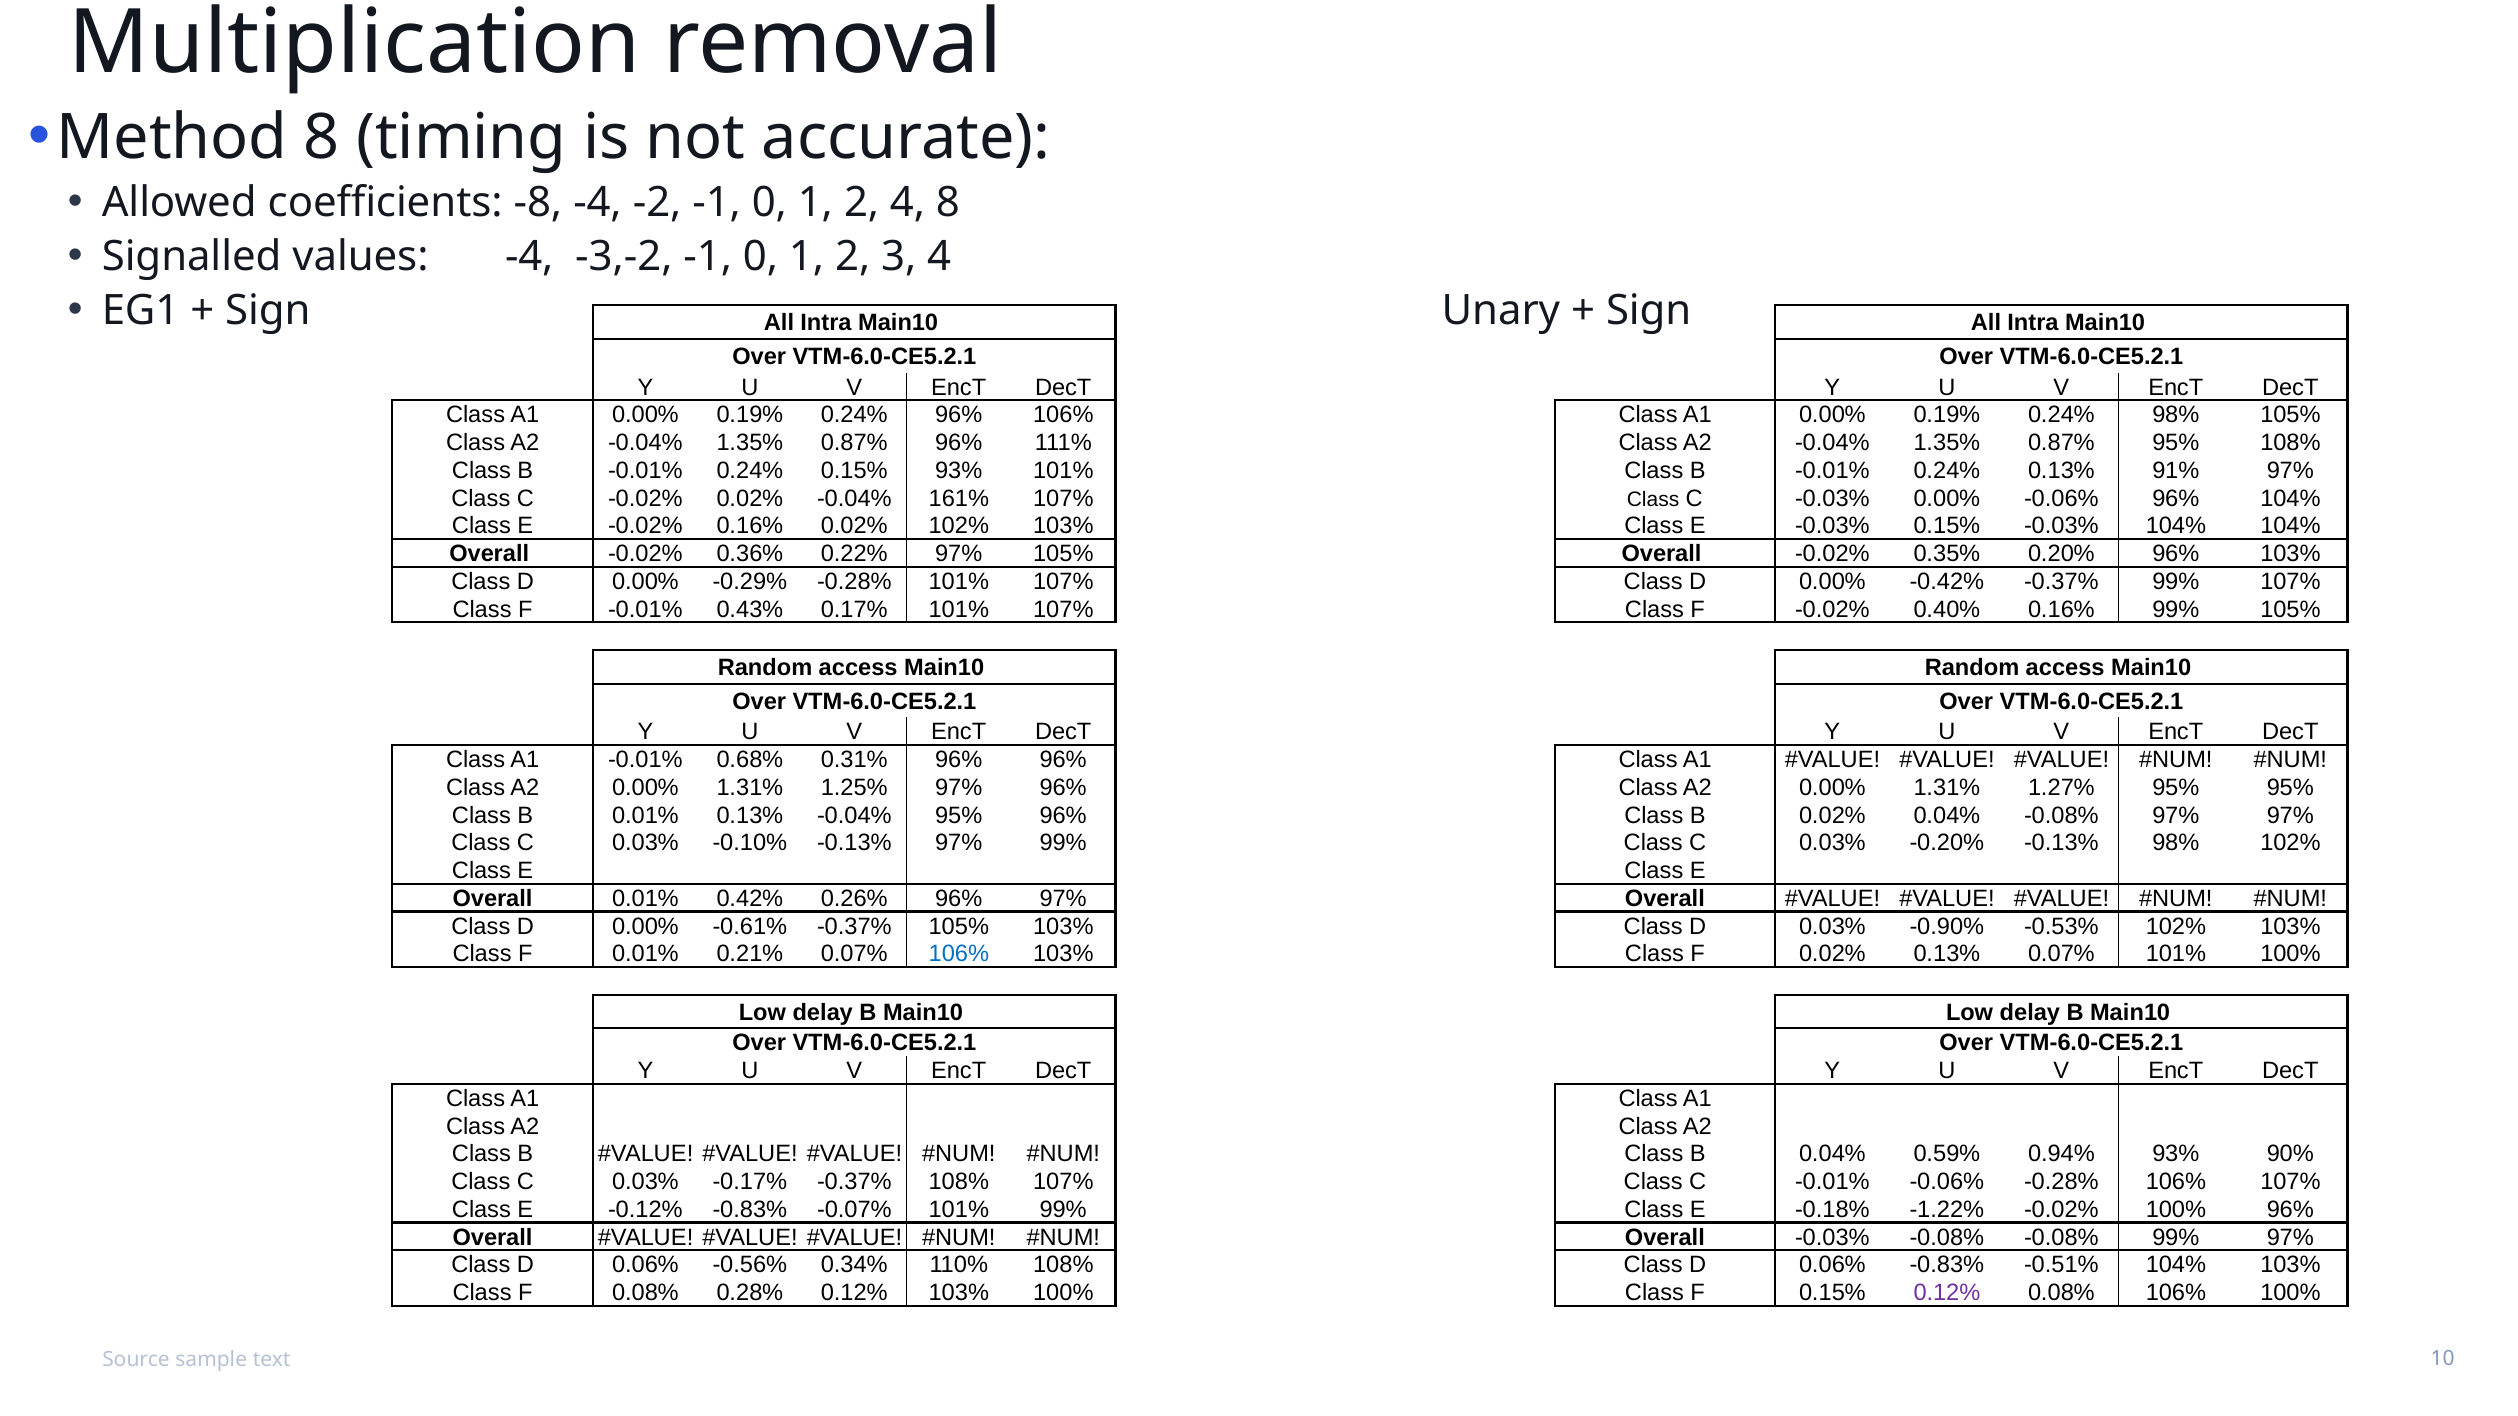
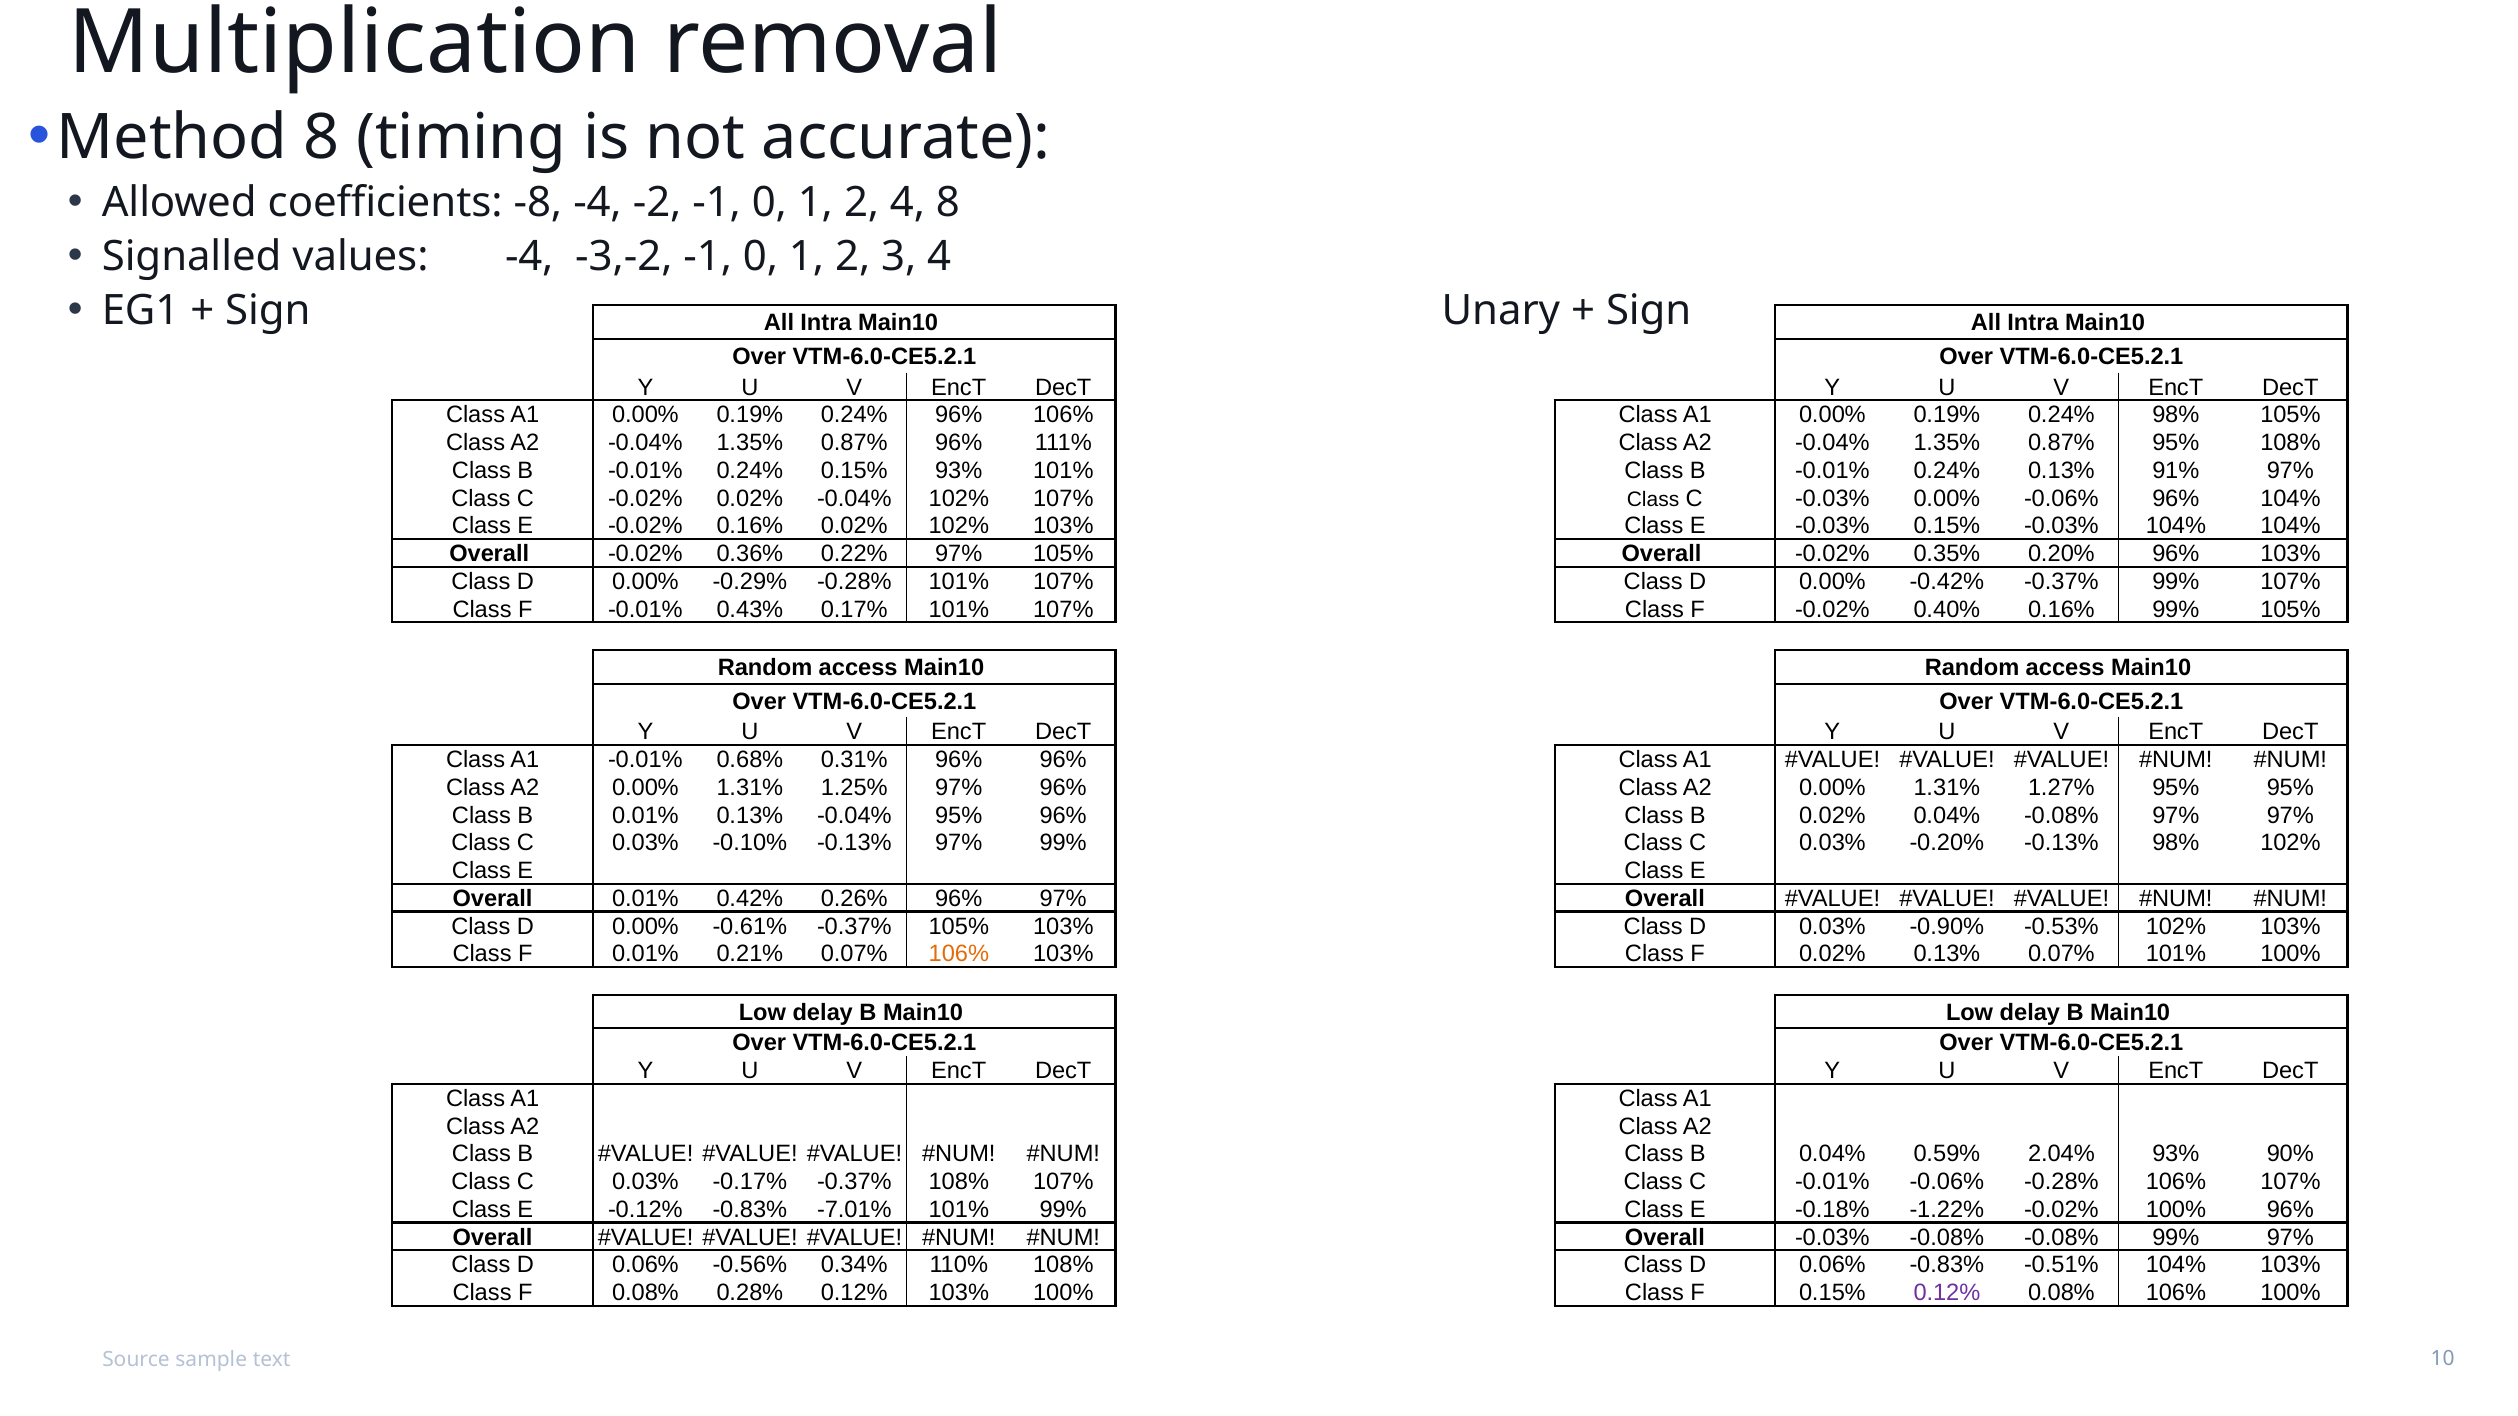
-0.04% 161%: 161% -> 102%
106% at (959, 954) colour: blue -> orange
0.94%: 0.94% -> 2.04%
-0.07%: -0.07% -> -7.01%
